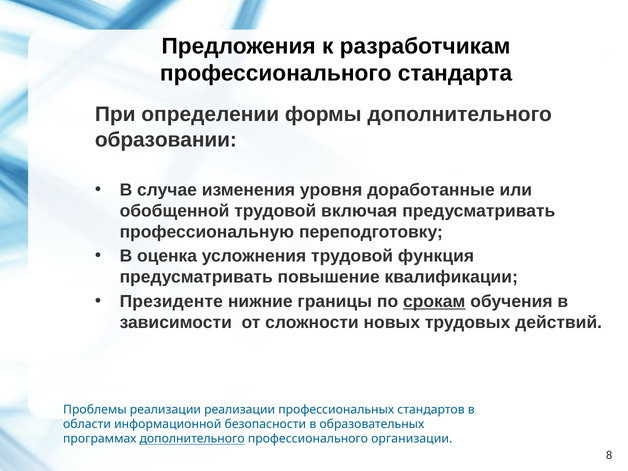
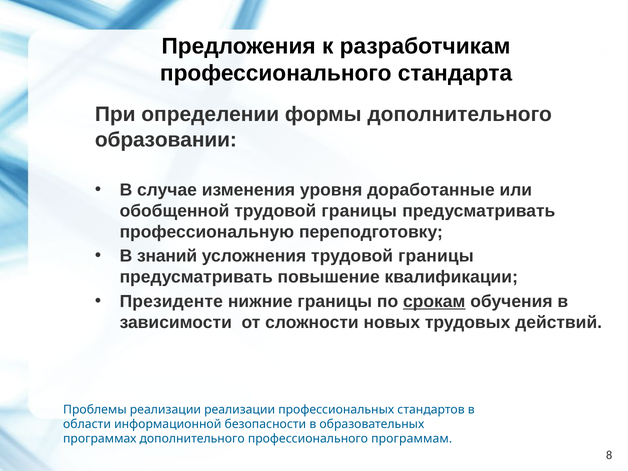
обобщенной трудовой включая: включая -> границы
оценка: оценка -> знаний
усложнения трудовой функция: функция -> границы
дополнительного at (192, 439) underline: present -> none
организации: организации -> программам
